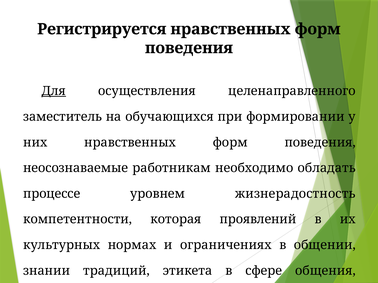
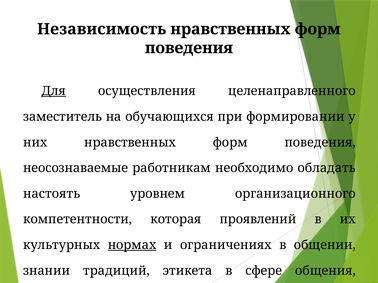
Регистрируется: Регистрируется -> Независимость
процессе: процессе -> настоять
жизнерадостность: жизнерадостность -> организационного
нормах underline: none -> present
